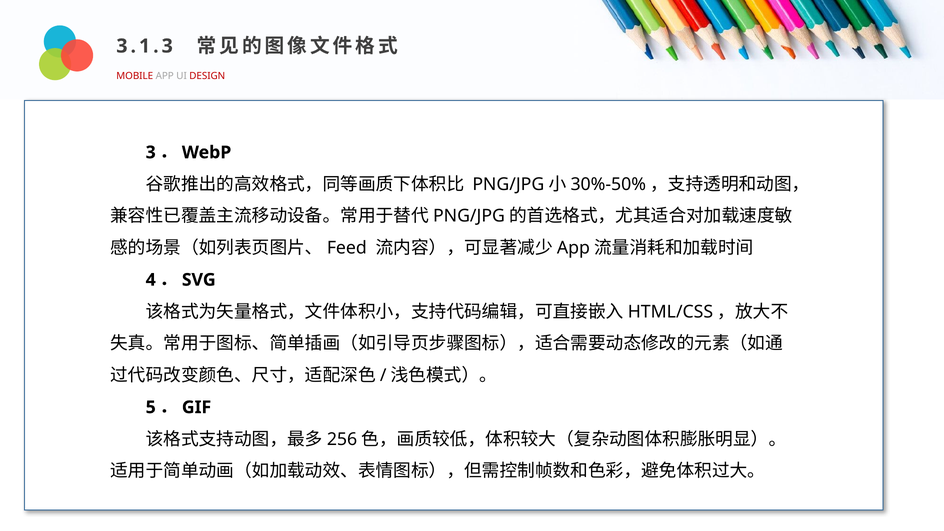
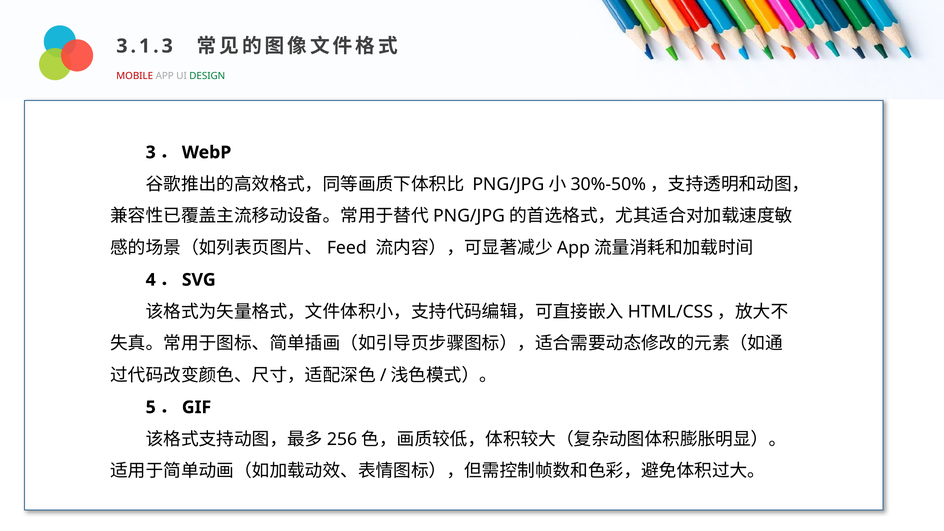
DESIGN at (207, 76) colour: red -> green
